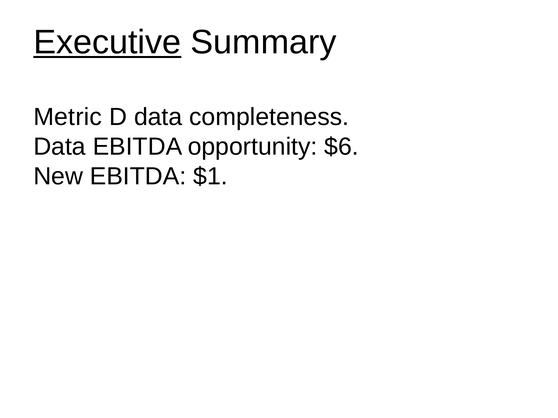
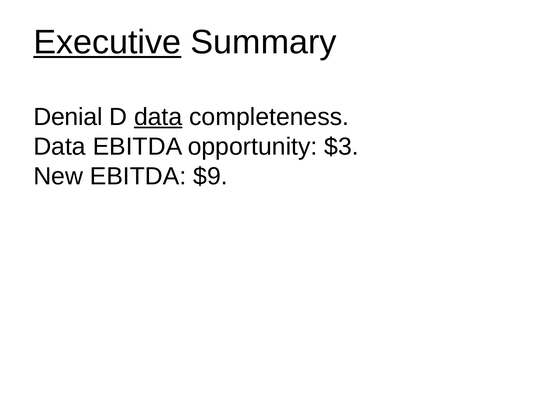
Metric: Metric -> Denial
data at (158, 117) underline: none -> present
$6: $6 -> $3
$1: $1 -> $9
